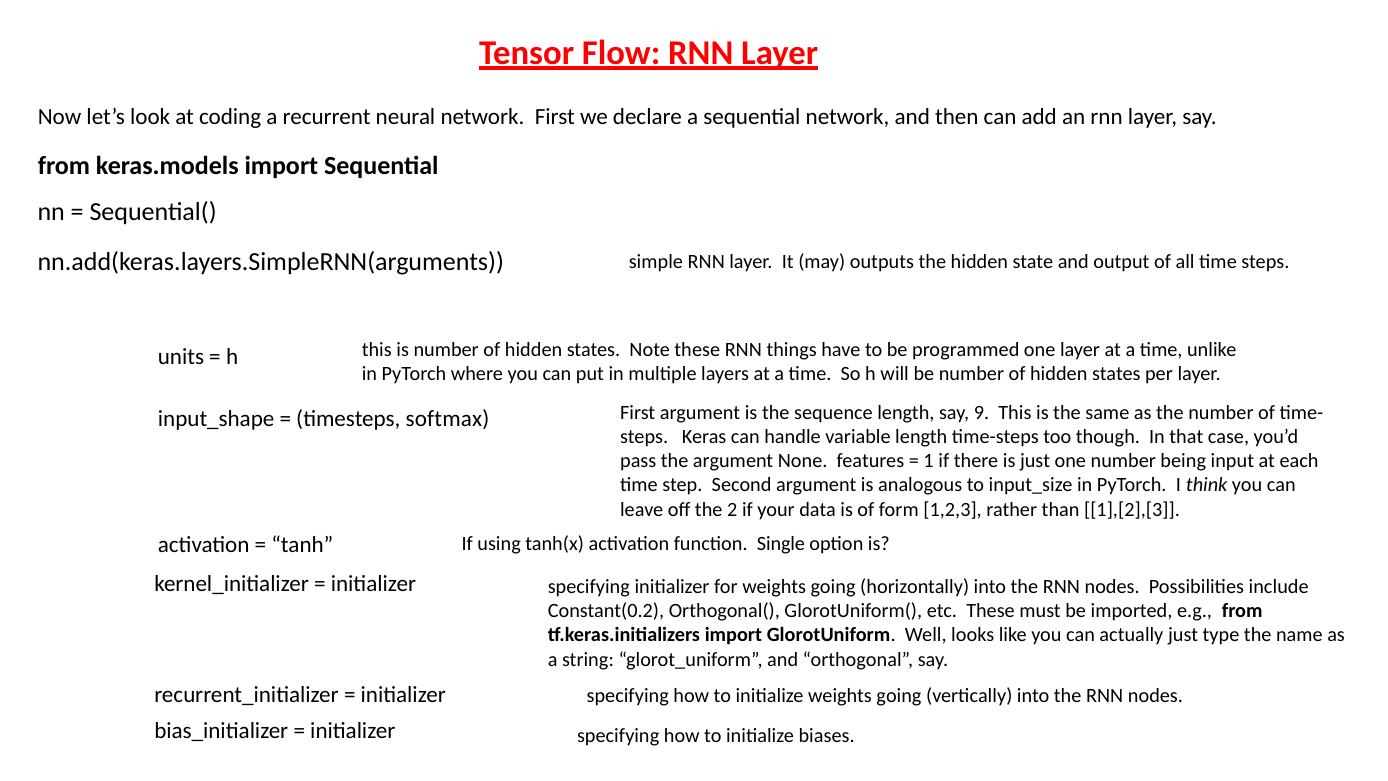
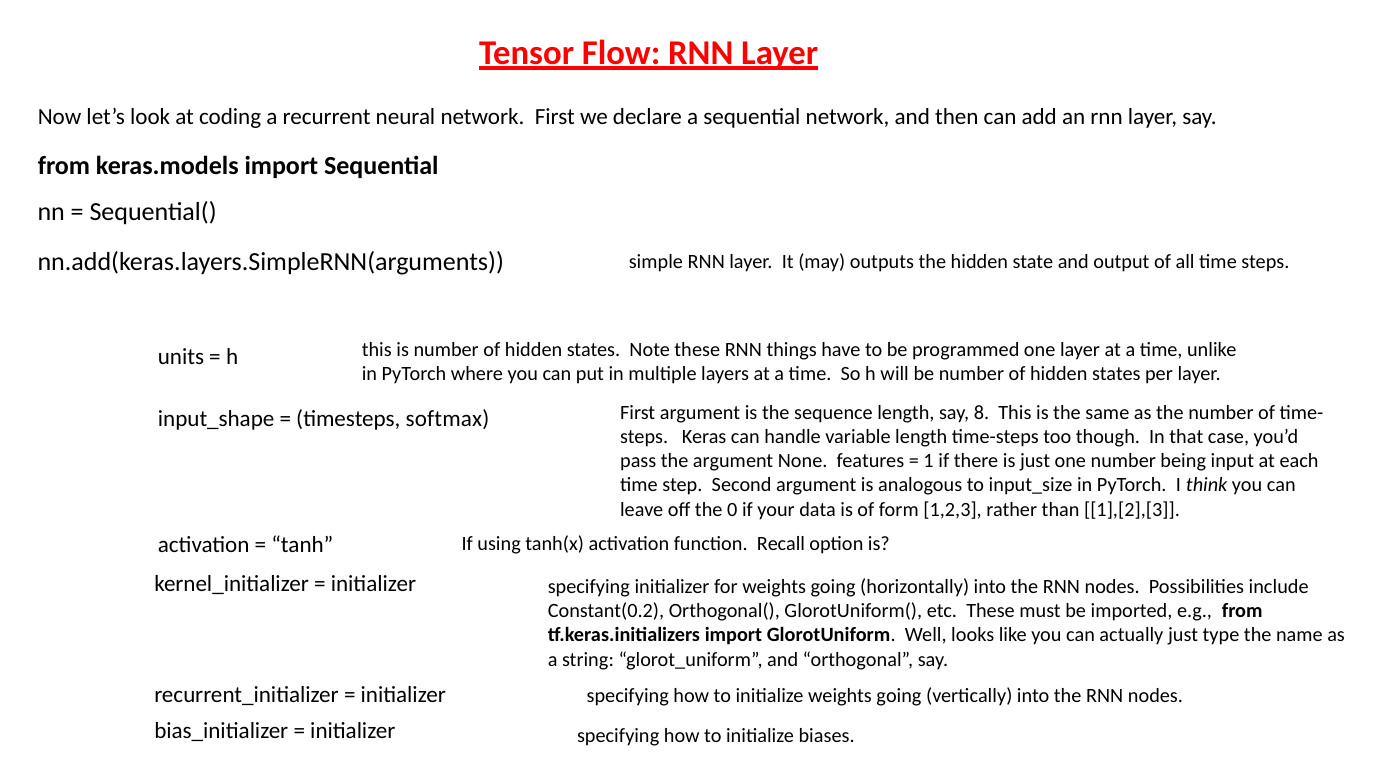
9: 9 -> 8
2: 2 -> 0
Single: Single -> Recall
